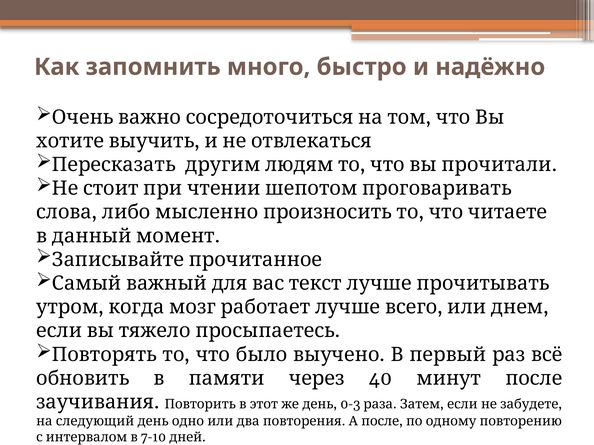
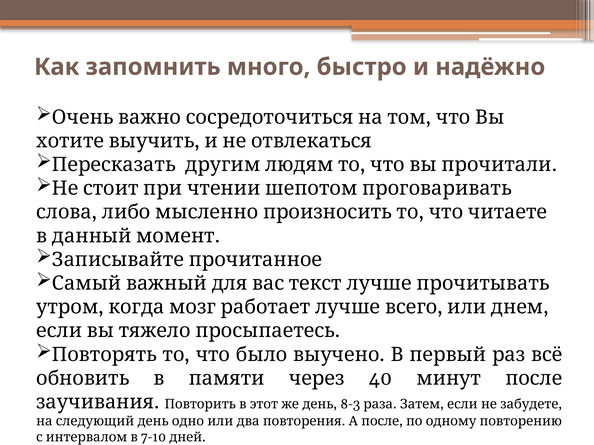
0-3: 0-3 -> 8-3
